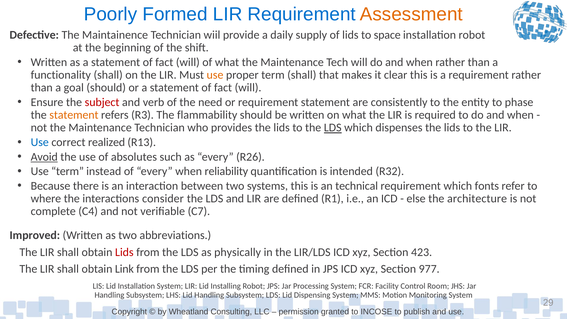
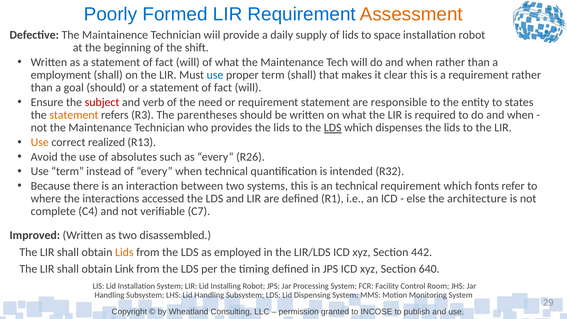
functionality: functionality -> employment
use at (215, 75) colour: orange -> blue
consistently: consistently -> responsible
phase: phase -> states
flammability: flammability -> parentheses
Use at (40, 142) colour: blue -> orange
Avoid underline: present -> none
when reliability: reliability -> technical
consider: consider -> accessed
abbreviations: abbreviations -> disassembled
Lids at (124, 252) colour: red -> orange
physically: physically -> employed
423: 423 -> 442
977: 977 -> 640
